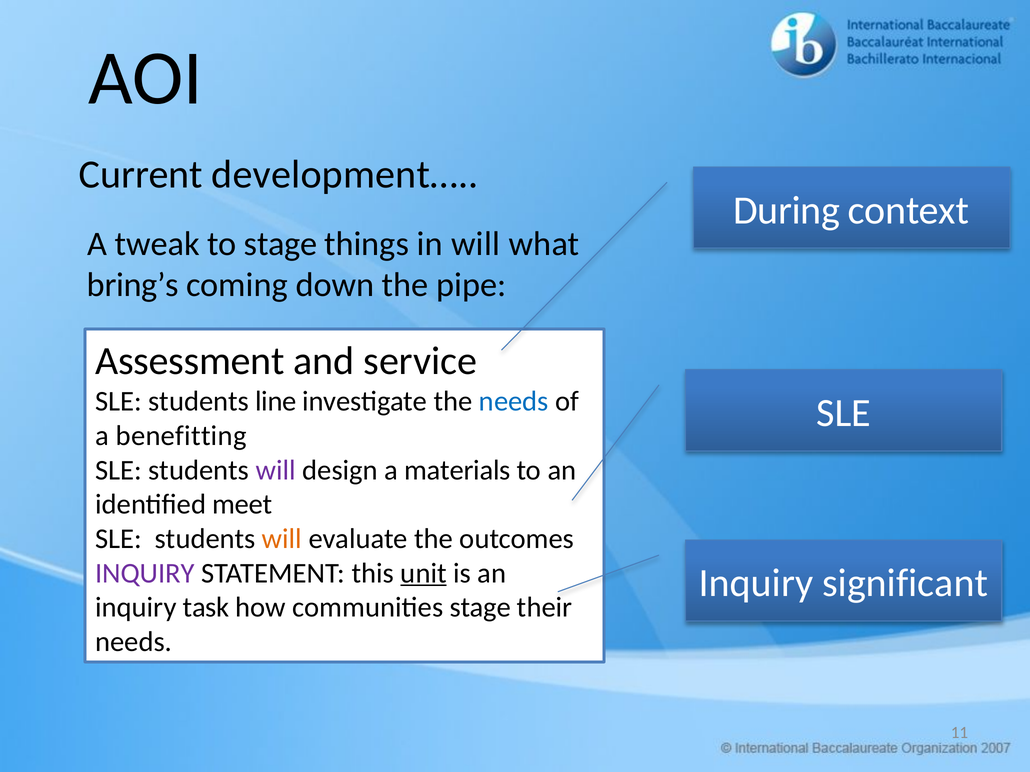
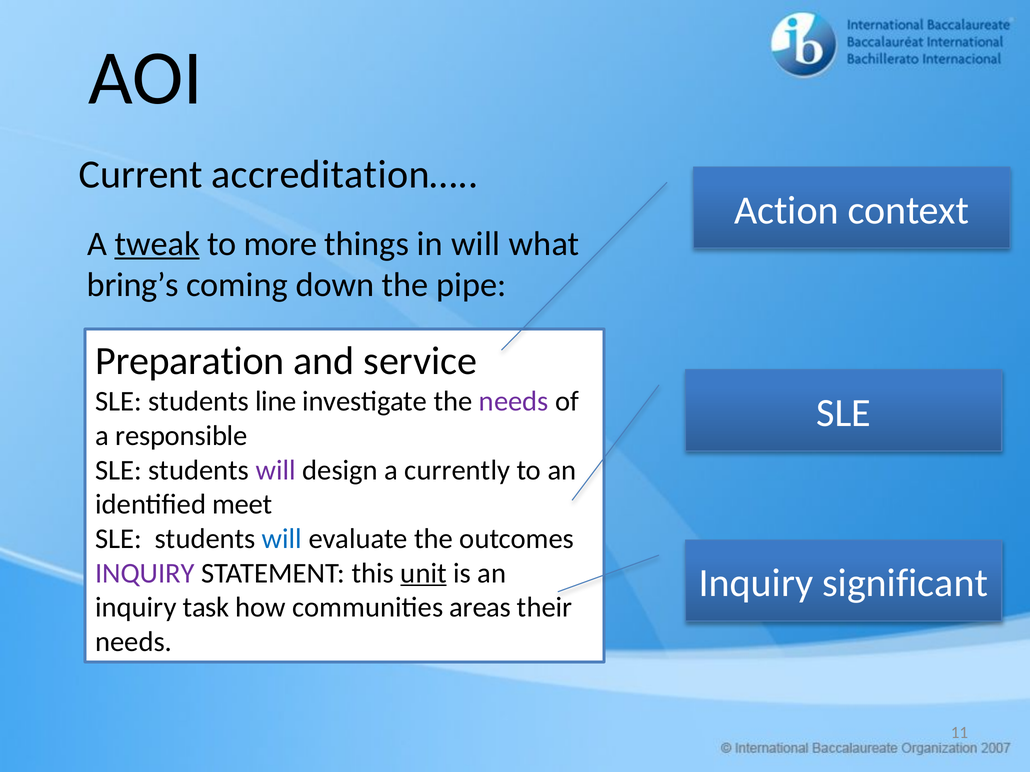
development…: development… -> accreditation…
During: During -> Action
tweak underline: none -> present
to stage: stage -> more
Assessment: Assessment -> Preparation
needs at (514, 402) colour: blue -> purple
benefitting: benefitting -> responsible
materials: materials -> currently
will at (282, 539) colour: orange -> blue
communities stage: stage -> areas
